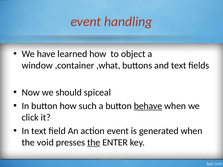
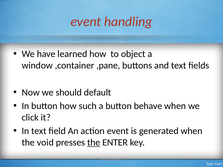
,what: ,what -> ,pane
spiceal: spiceal -> default
behave underline: present -> none
